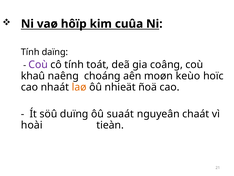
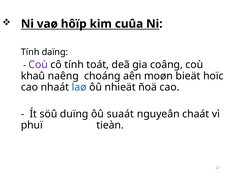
keùo: keùo -> bieät
laø colour: orange -> blue
hoài: hoài -> phuï
